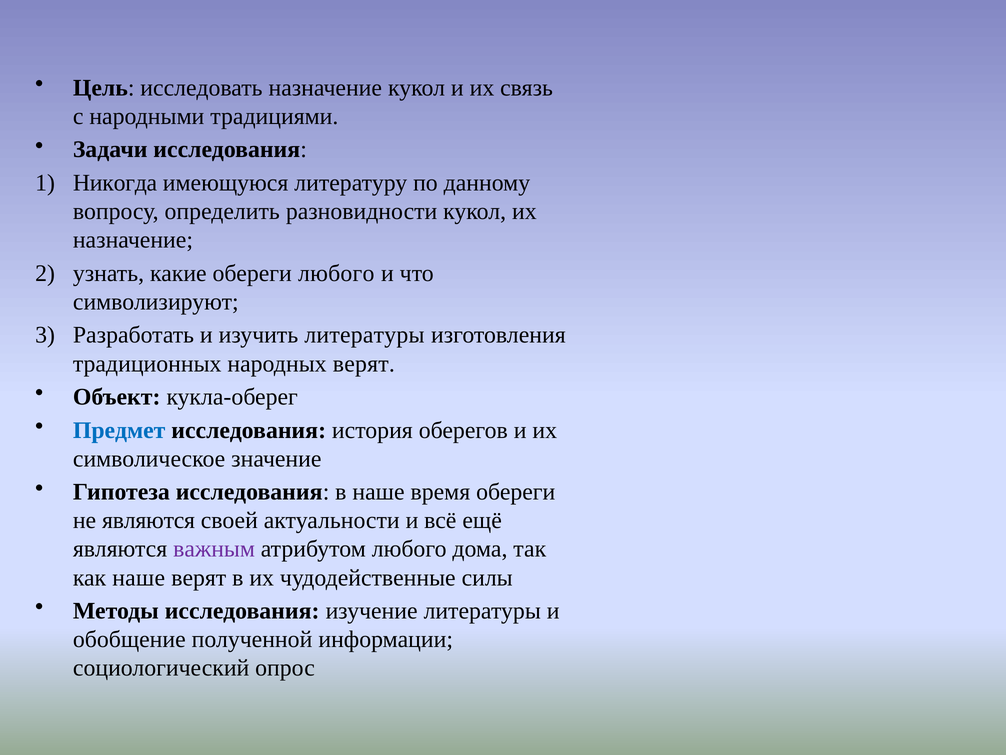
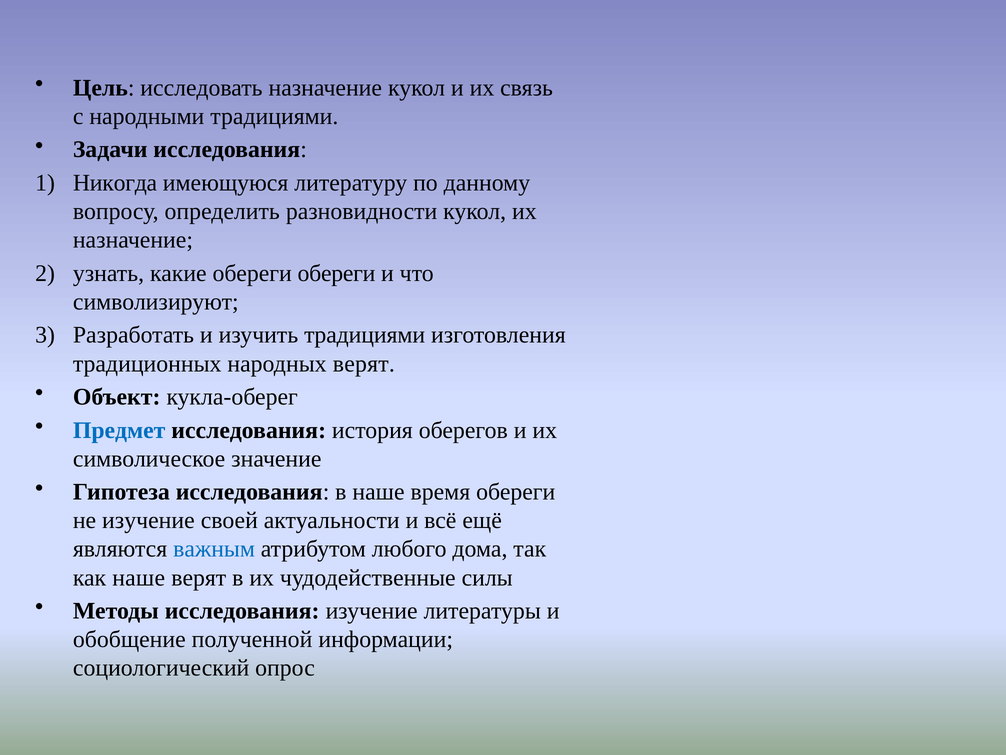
обереги любого: любого -> обереги
изучить литературы: литературы -> традициями
не являются: являются -> изучение
важным colour: purple -> blue
